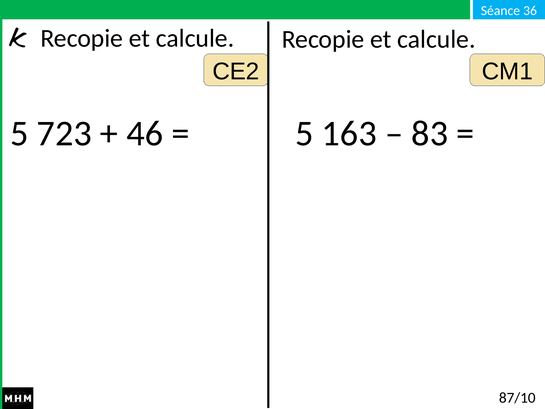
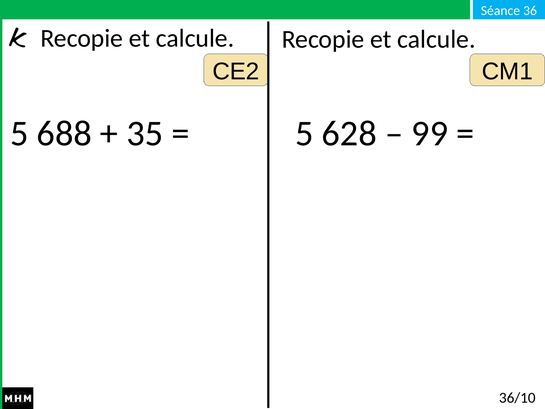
723: 723 -> 688
46: 46 -> 35
163: 163 -> 628
83: 83 -> 99
87/10: 87/10 -> 36/10
